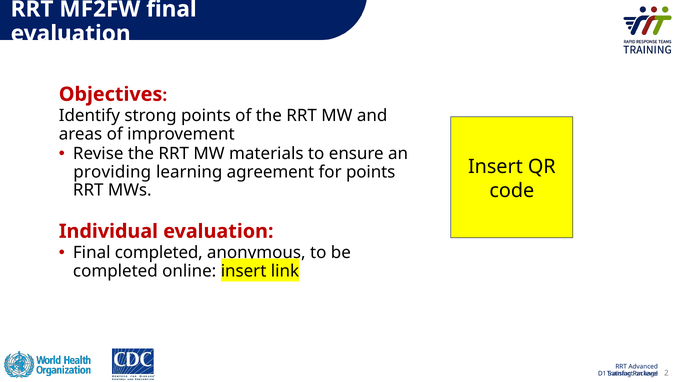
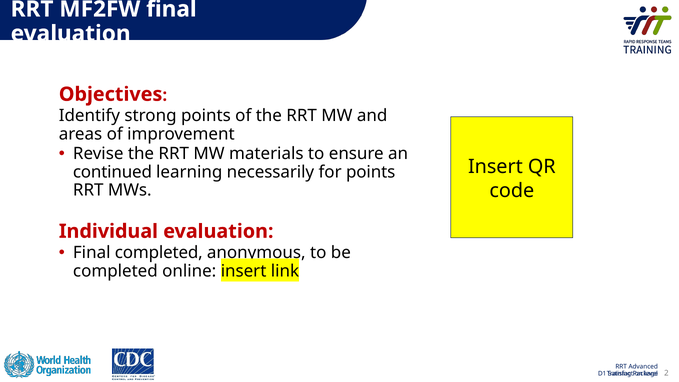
providing: providing -> continued
agreement: agreement -> necessarily
